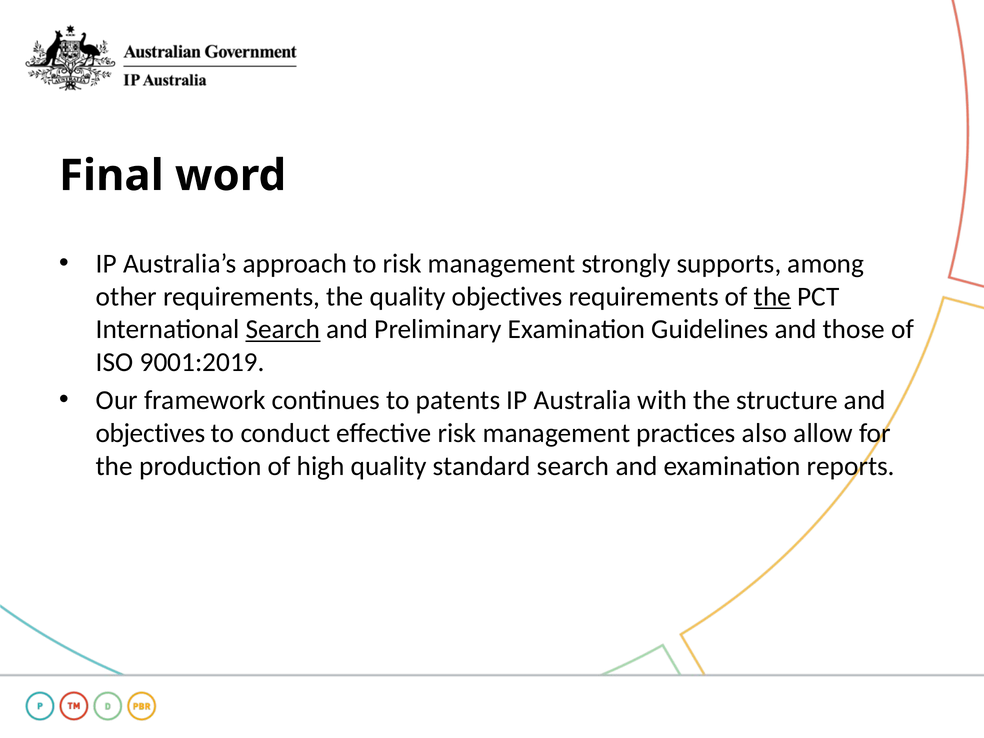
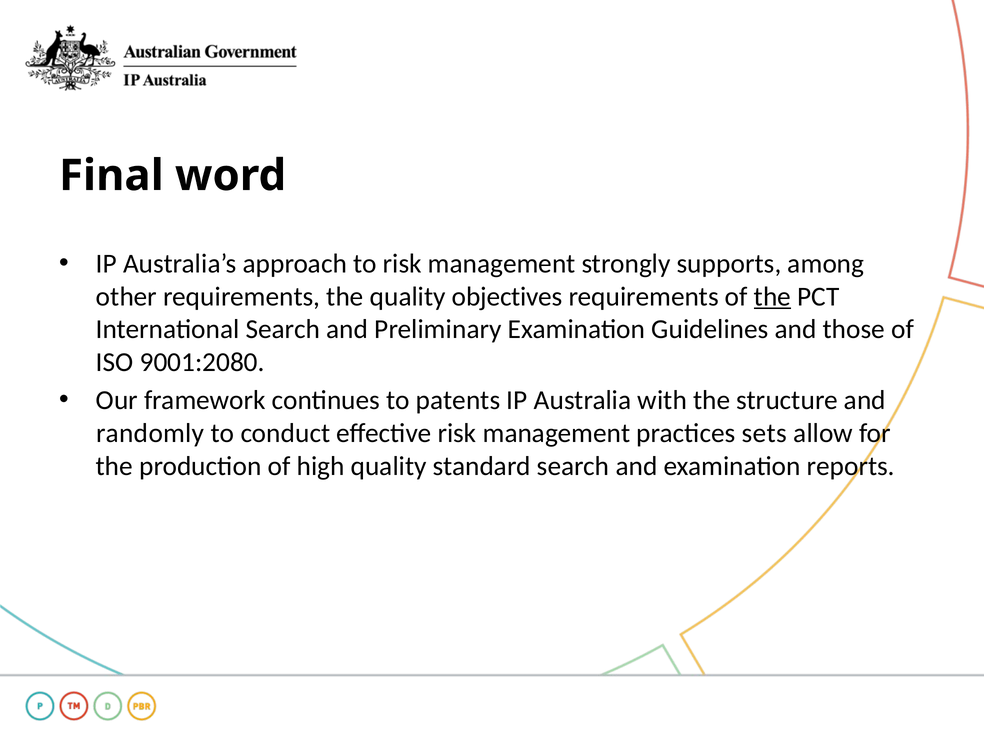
Search at (283, 329) underline: present -> none
9001:2019: 9001:2019 -> 9001:2080
objectives at (151, 433): objectives -> randomly
also: also -> sets
